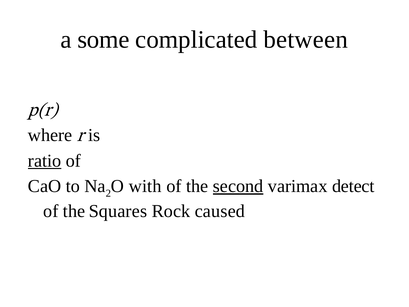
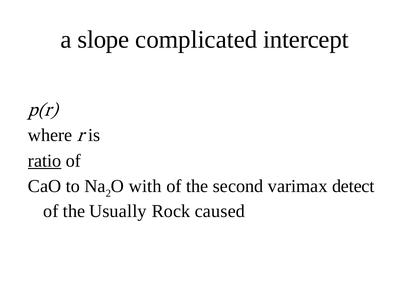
some: some -> slope
between: between -> intercept
second underline: present -> none
Squares: Squares -> Usually
